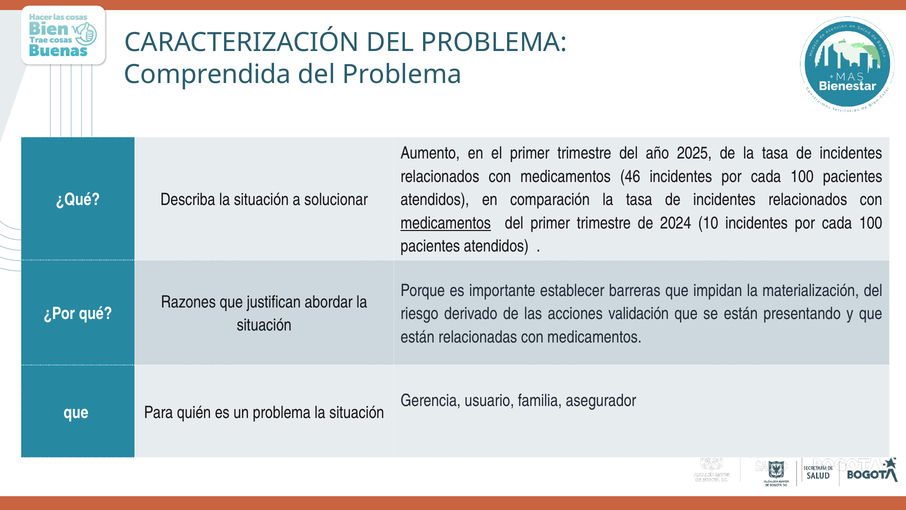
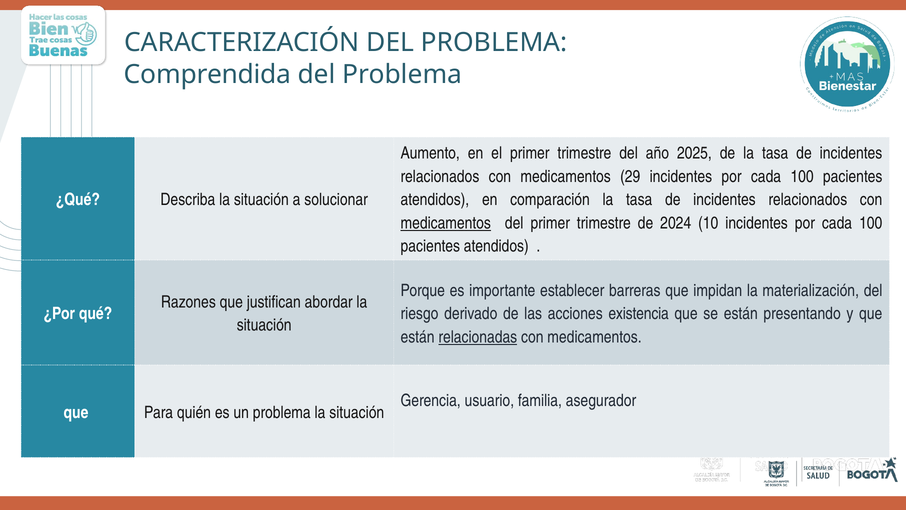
46: 46 -> 29
validación: validación -> existencia
relacionadas underline: none -> present
